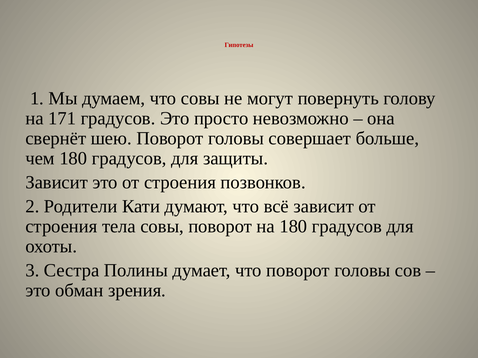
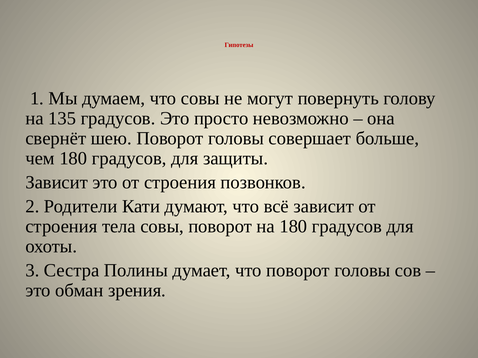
171: 171 -> 135
